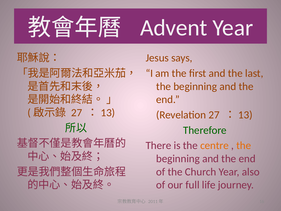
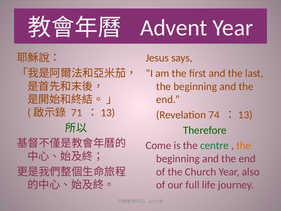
27 at (77, 113): 27 -> 71
Revelation 27: 27 -> 74
There: There -> Come
centre colour: orange -> green
